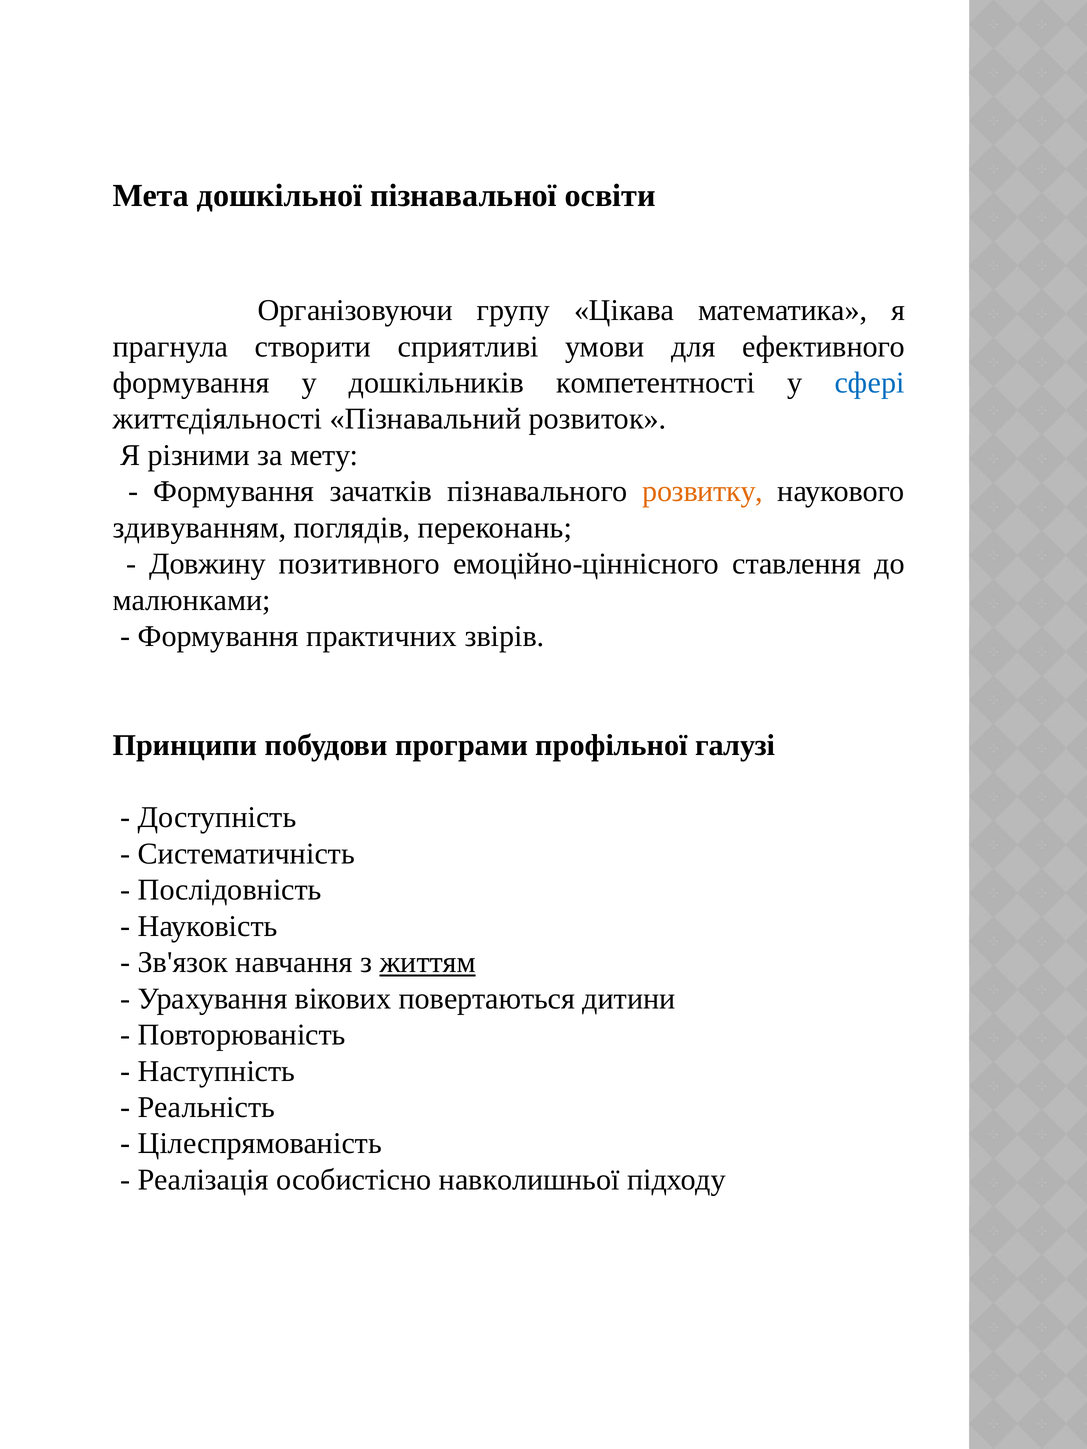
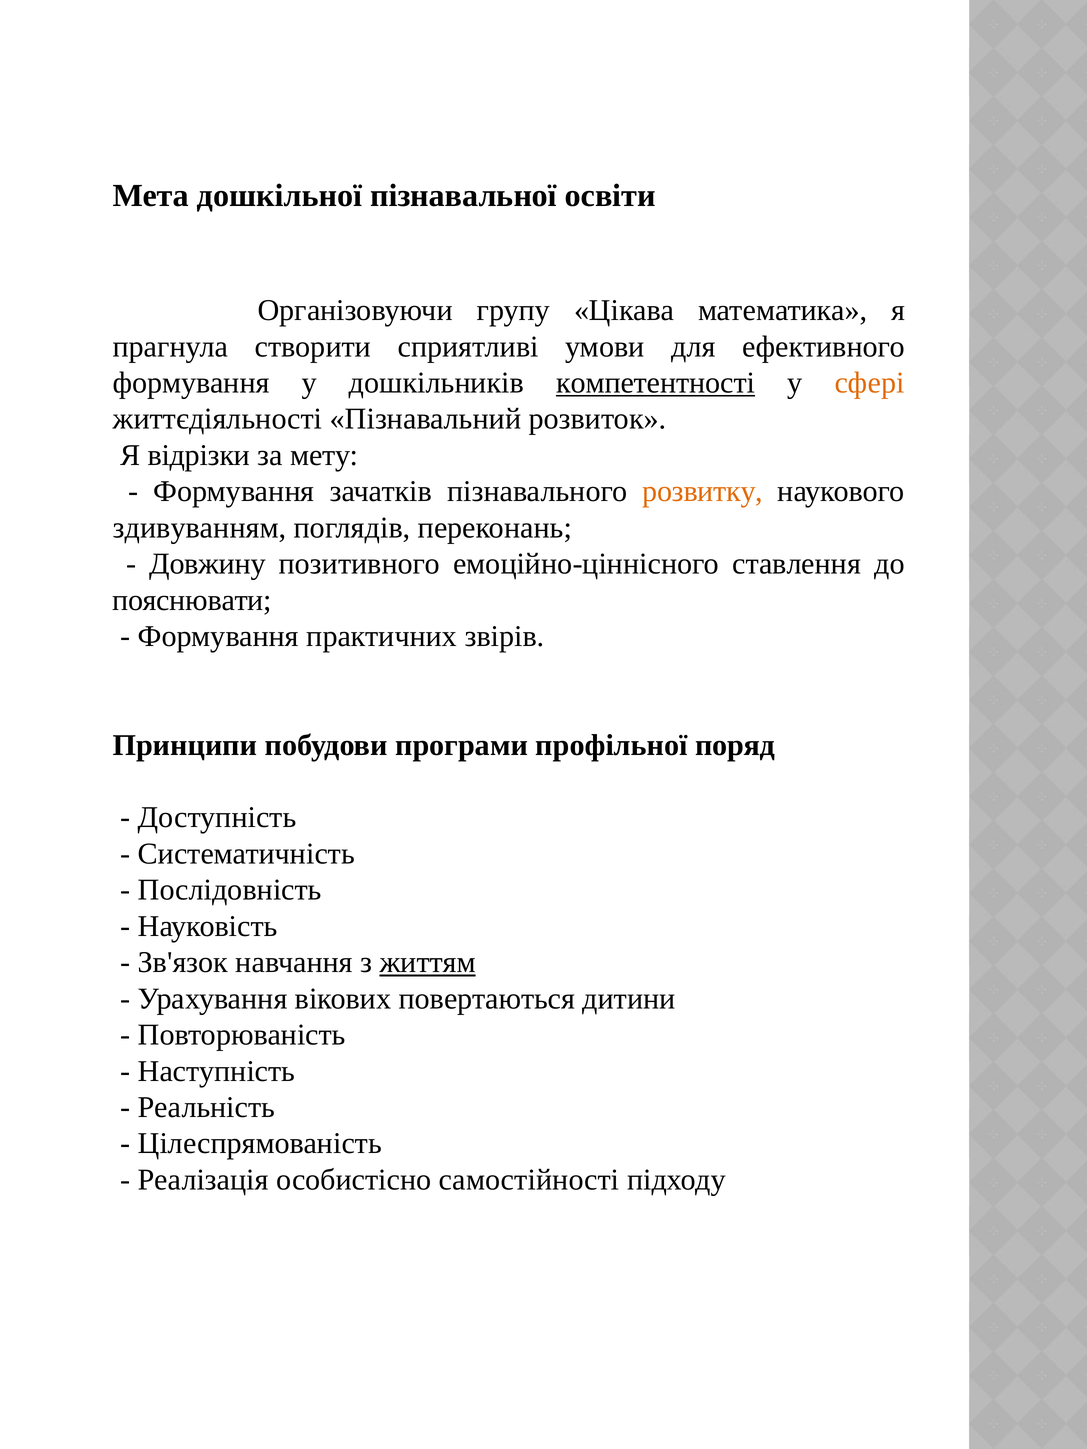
компетентності underline: none -> present
сфері colour: blue -> orange
різними: різними -> відрізки
малюнками: малюнками -> пояснювати
галузі: галузі -> поряд
навколишньої: навколишньої -> самостійності
